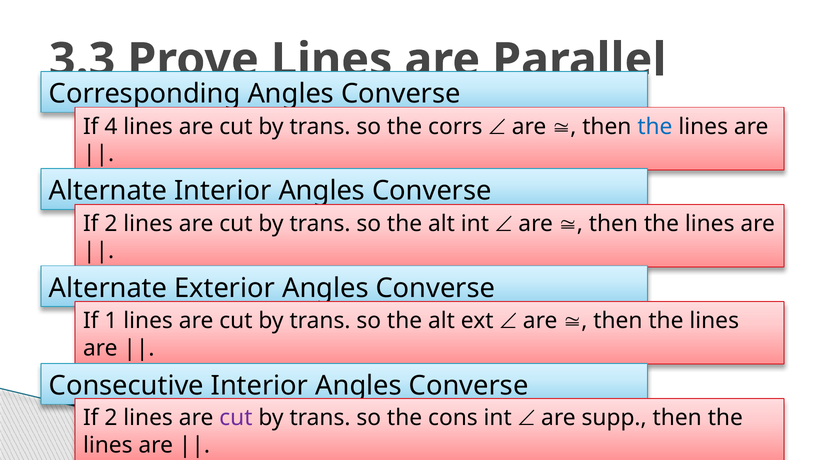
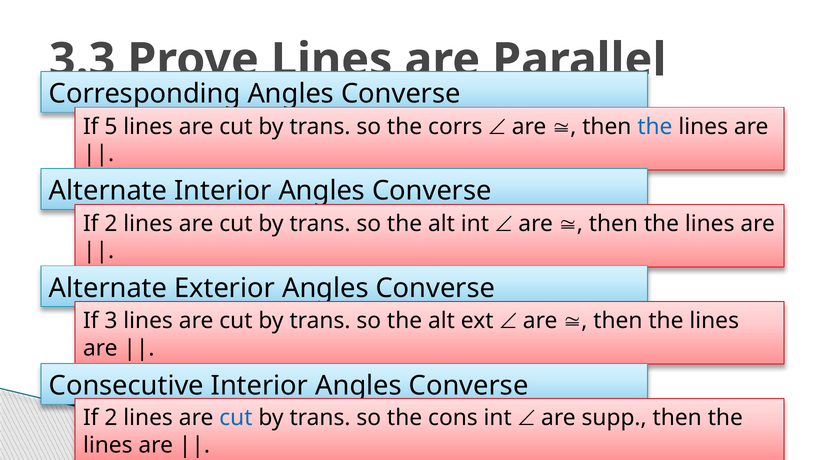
4: 4 -> 5
1: 1 -> 3
cut at (236, 418) colour: purple -> blue
